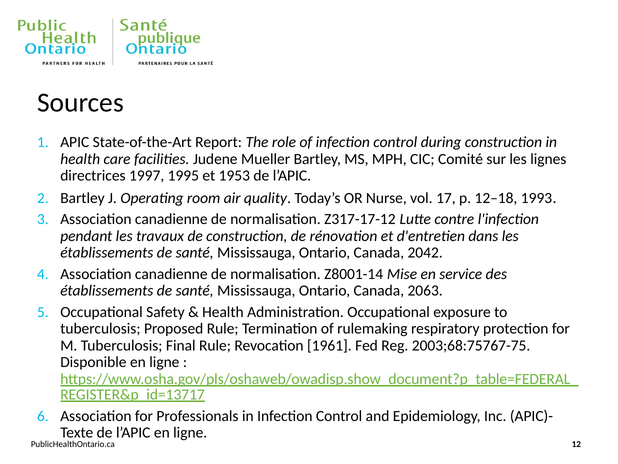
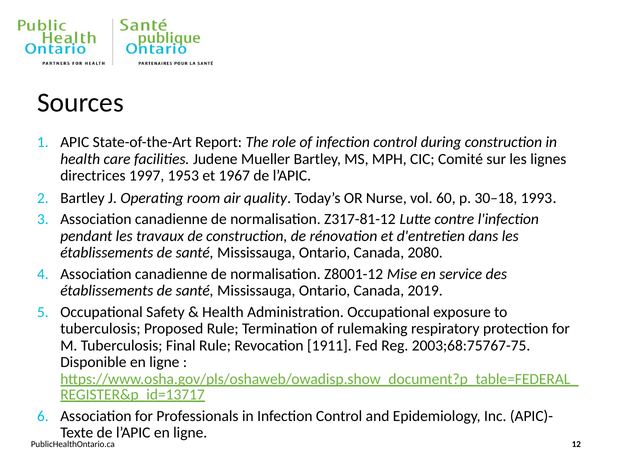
1995: 1995 -> 1953
1953: 1953 -> 1967
17: 17 -> 60
12–18: 12–18 -> 30–18
Z317-17-12: Z317-17-12 -> Z317-81-12
2042: 2042 -> 2080
Z8001-14: Z8001-14 -> Z8001-12
2063: 2063 -> 2019
1961: 1961 -> 1911
